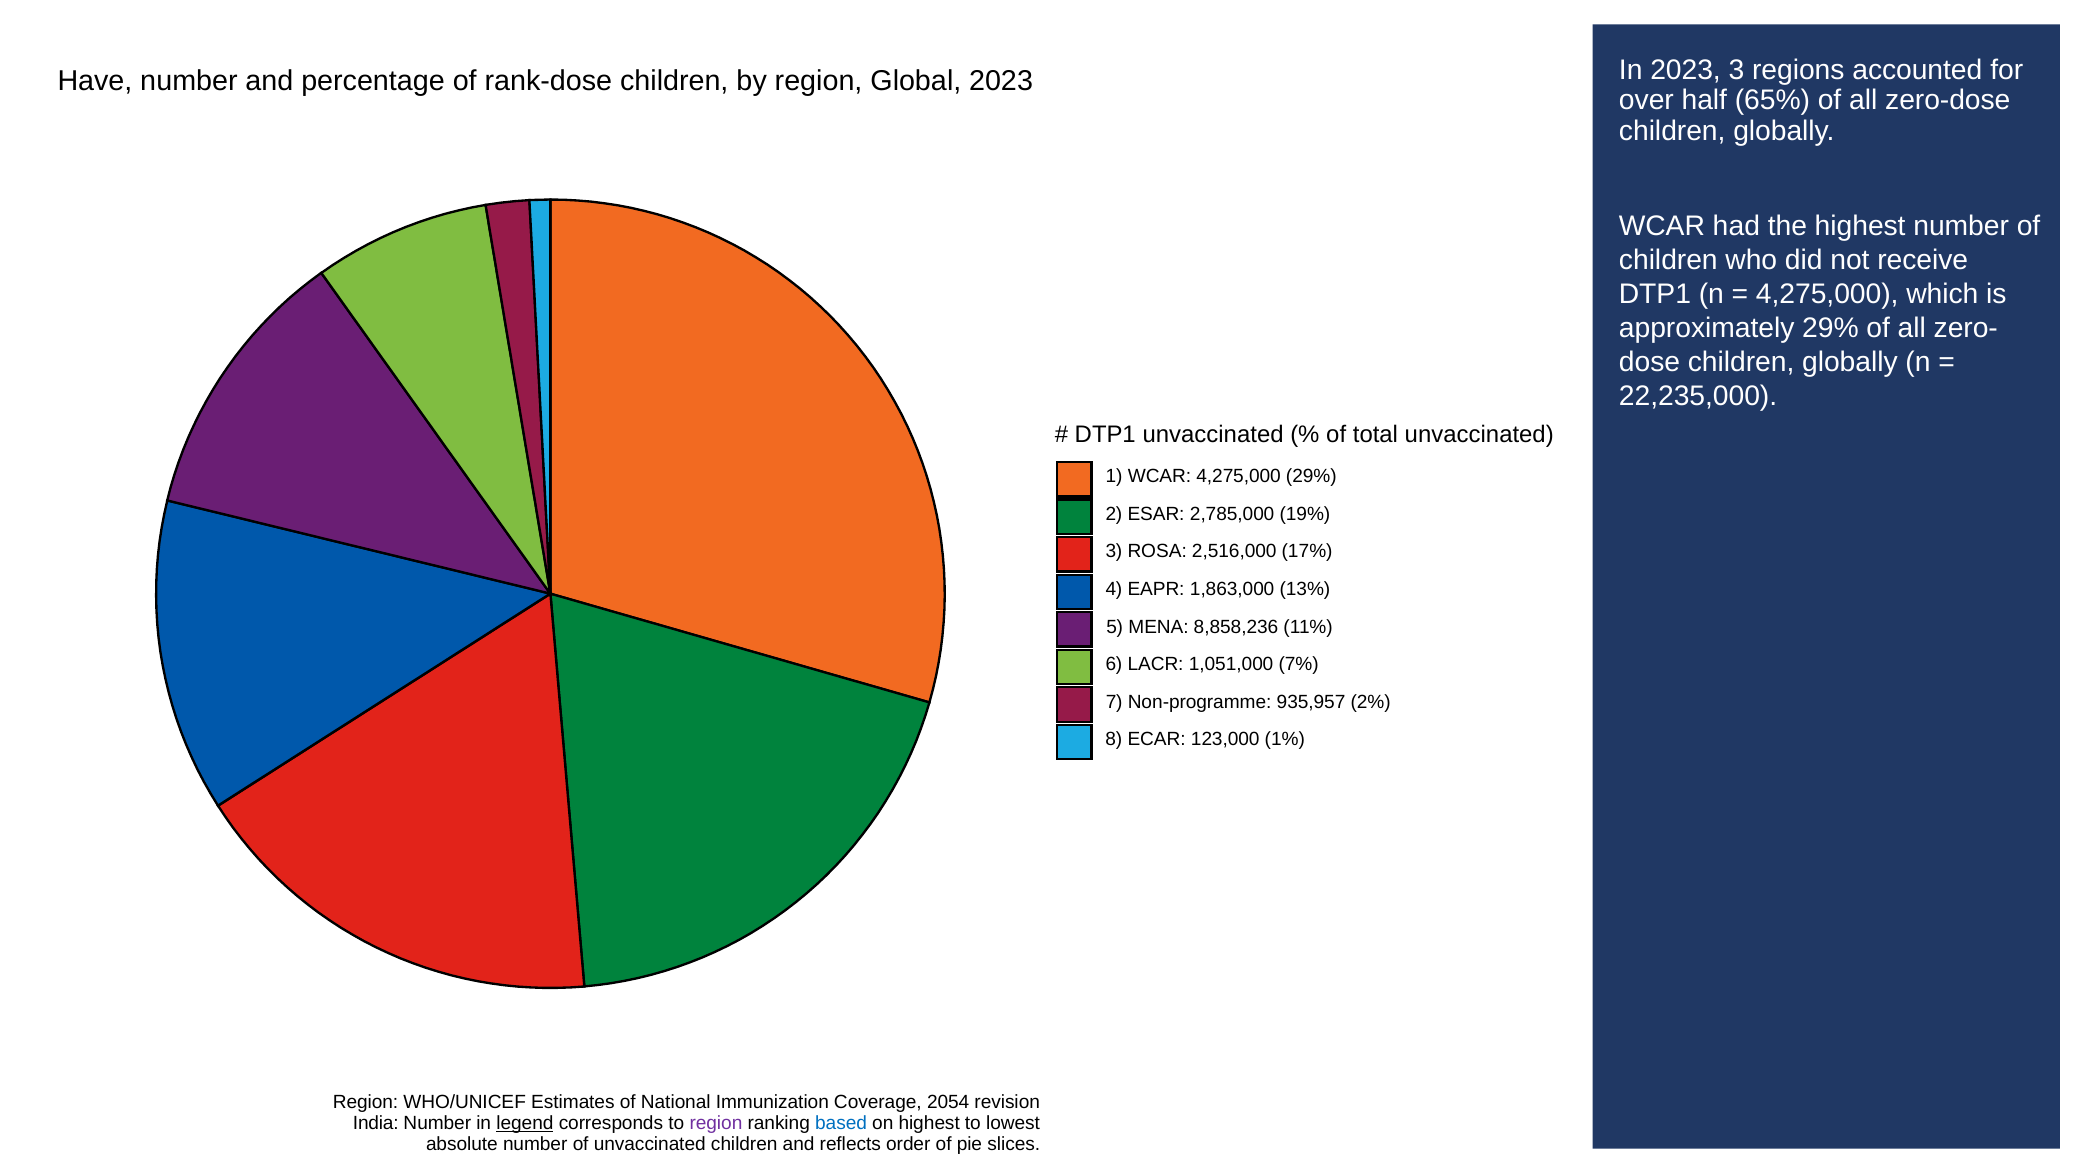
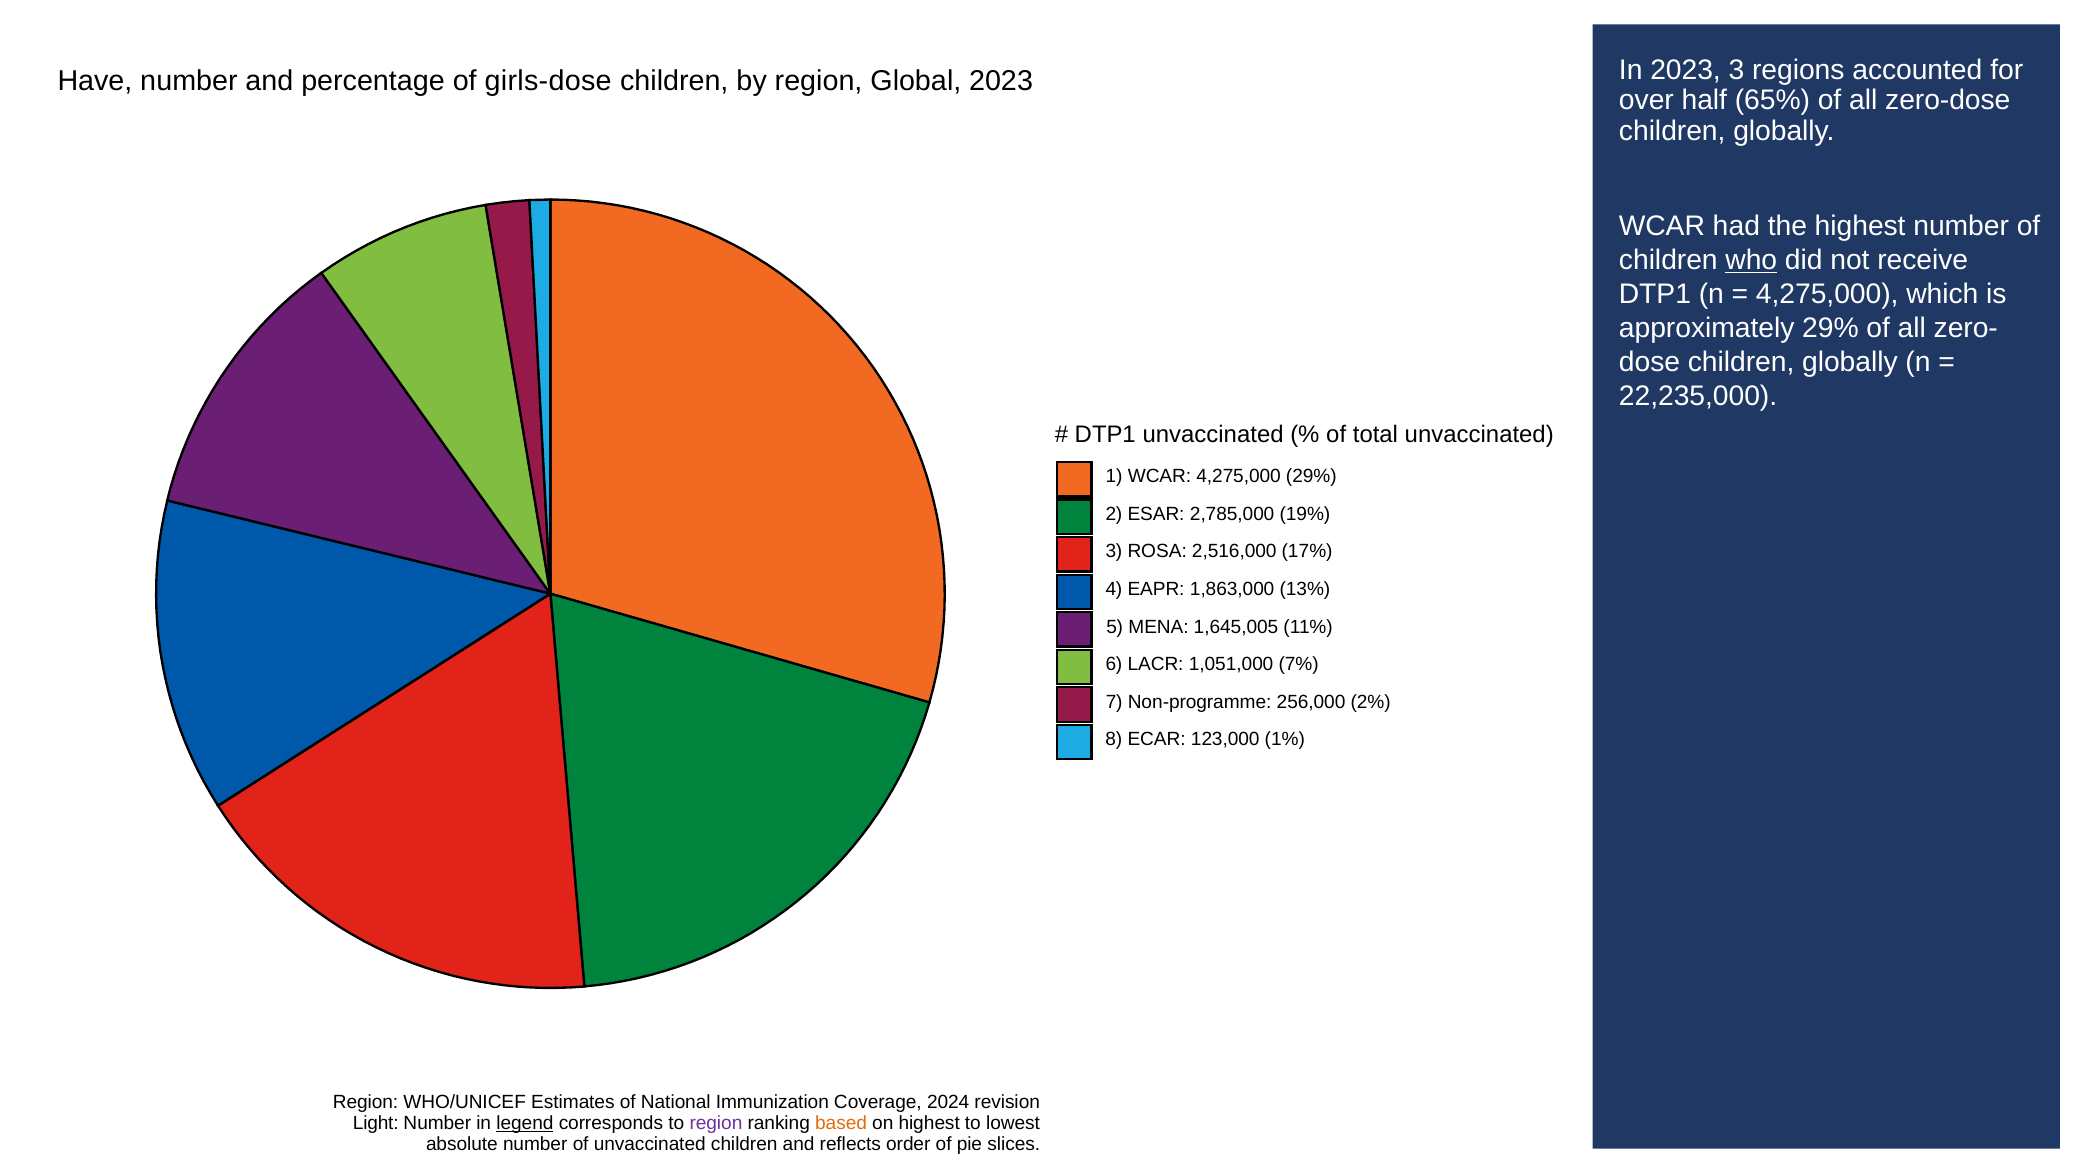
rank-dose: rank-dose -> girls-dose
who underline: none -> present
8,858,236: 8,858,236 -> 1,645,005
935,957: 935,957 -> 256,000
2054: 2054 -> 2024
India: India -> Light
based colour: blue -> orange
